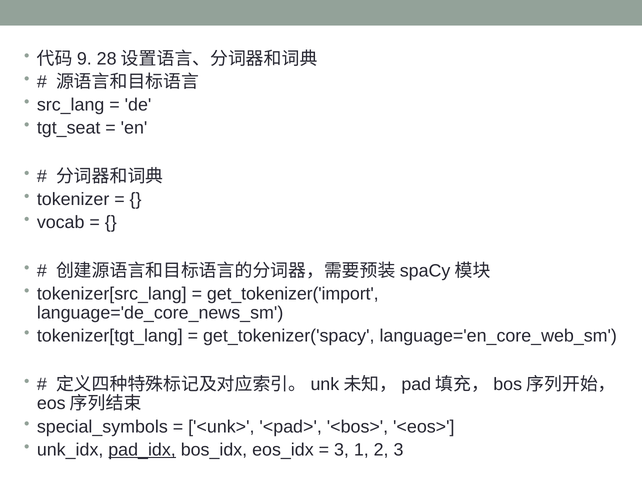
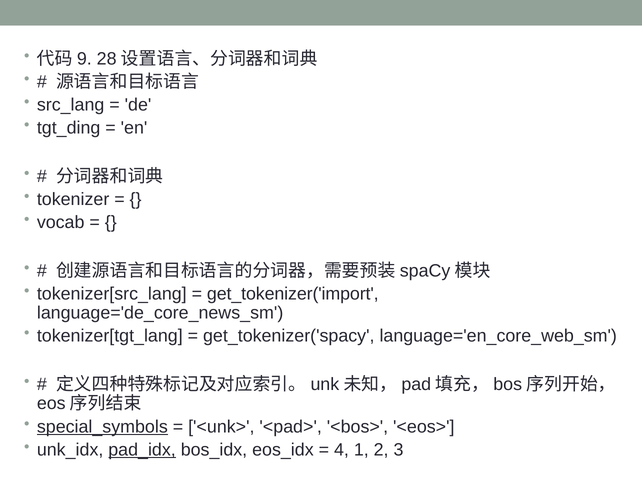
tgt_seat: tgt_seat -> tgt_ding
special_symbols underline: none -> present
3 at (341, 450): 3 -> 4
